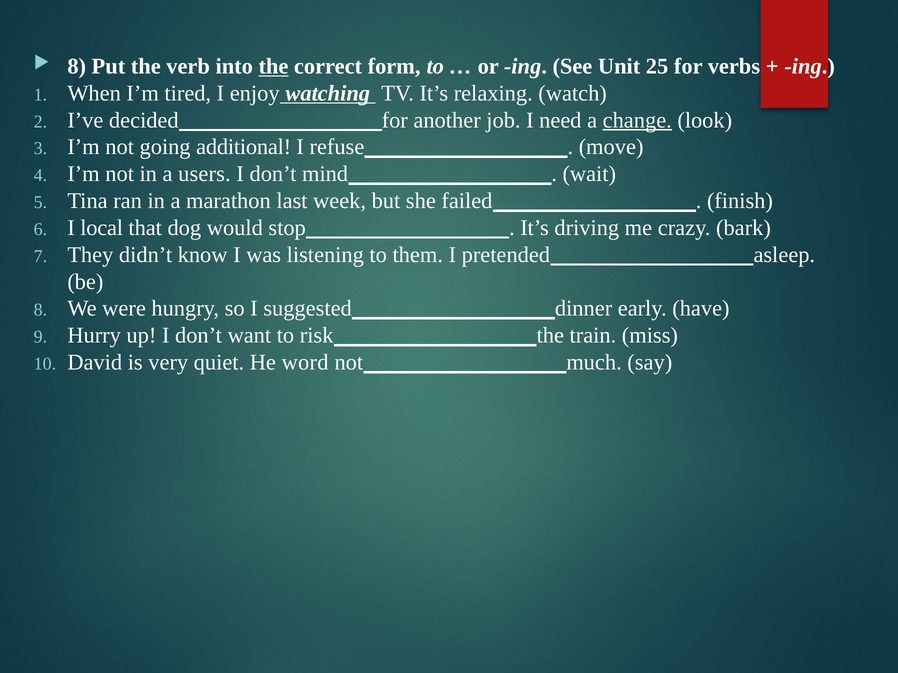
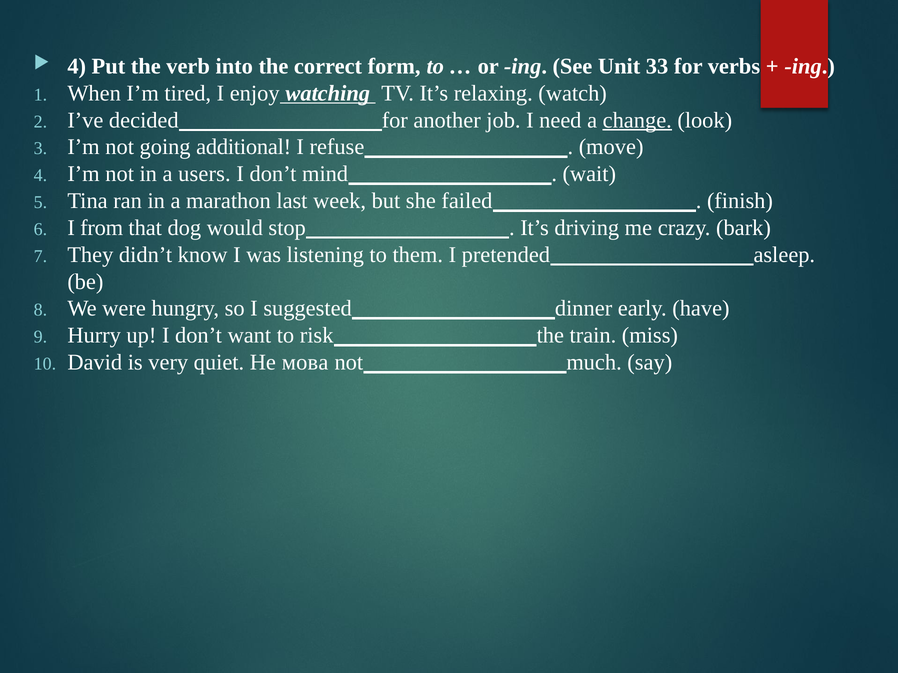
8 at (77, 66): 8 -> 4
the at (273, 66) underline: present -> none
25: 25 -> 33
local: local -> from
word: word -> мова
